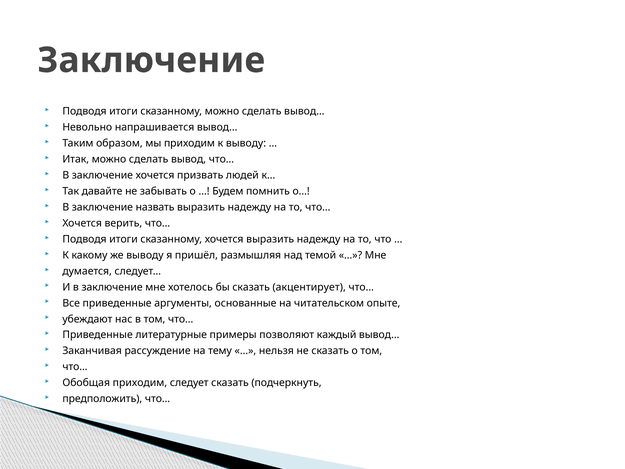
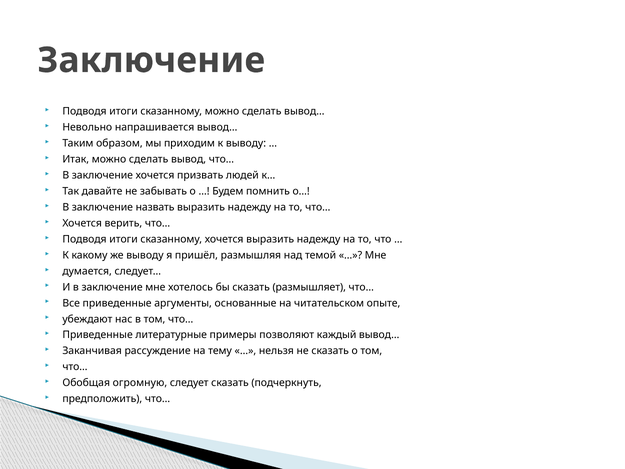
акцентирует: акцентирует -> размышляет
Обобщая приходим: приходим -> огромную
